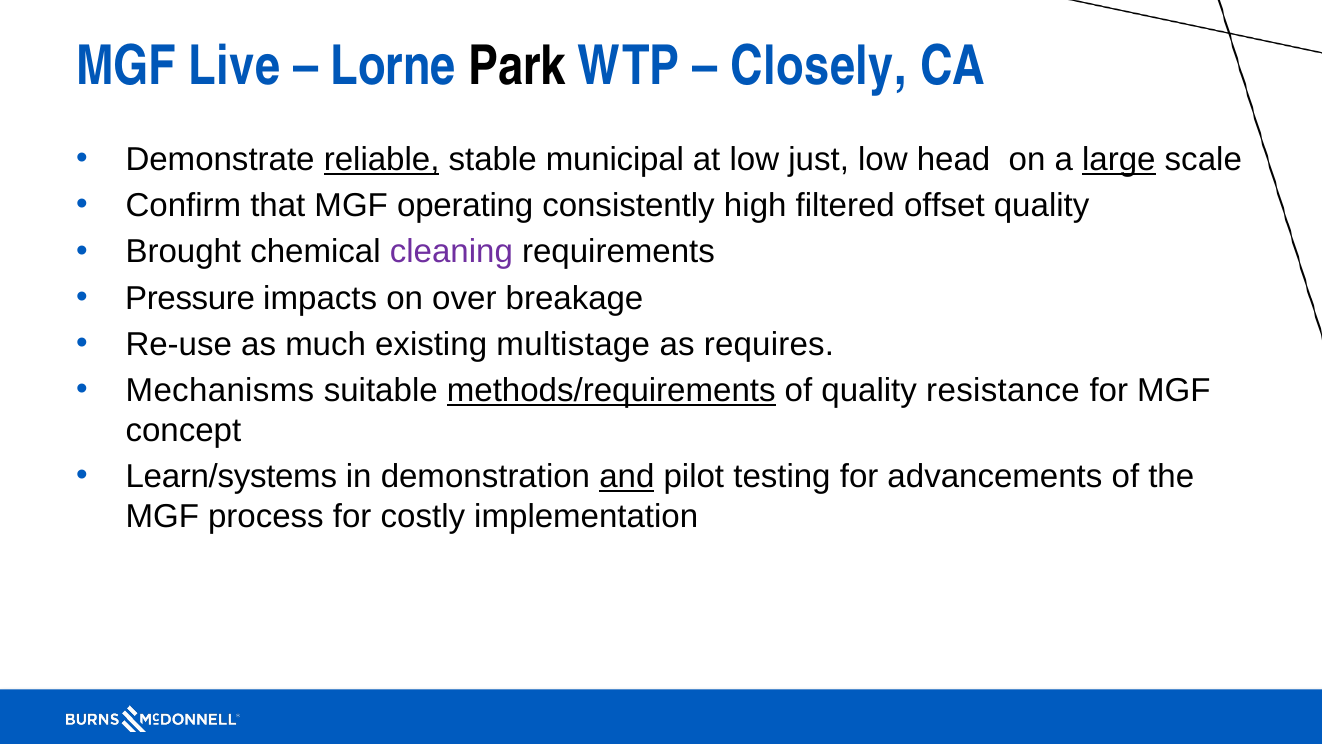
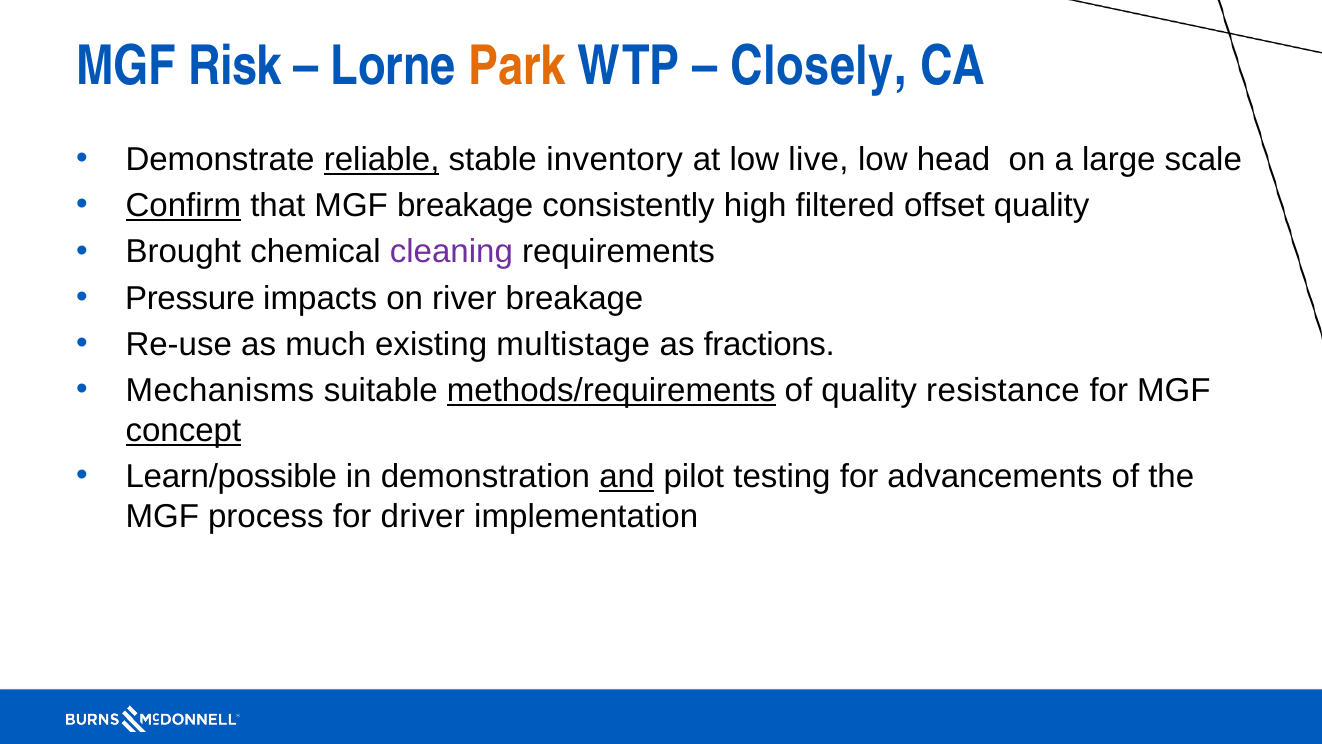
Live: Live -> Risk
Park colour: black -> orange
municipal: municipal -> inventory
just: just -> live
large underline: present -> none
Confirm underline: none -> present
MGF operating: operating -> breakage
over: over -> river
requires: requires -> fractions
concept underline: none -> present
Learn/systems: Learn/systems -> Learn/possible
costly: costly -> driver
